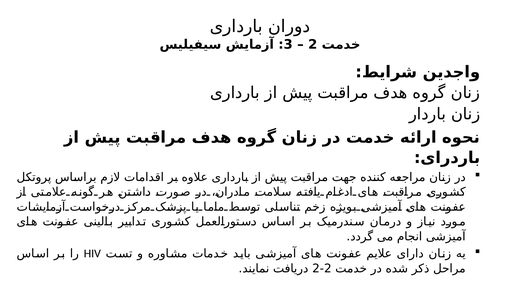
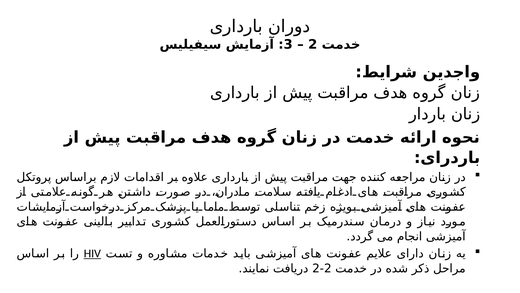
HIV underline: none -> present
